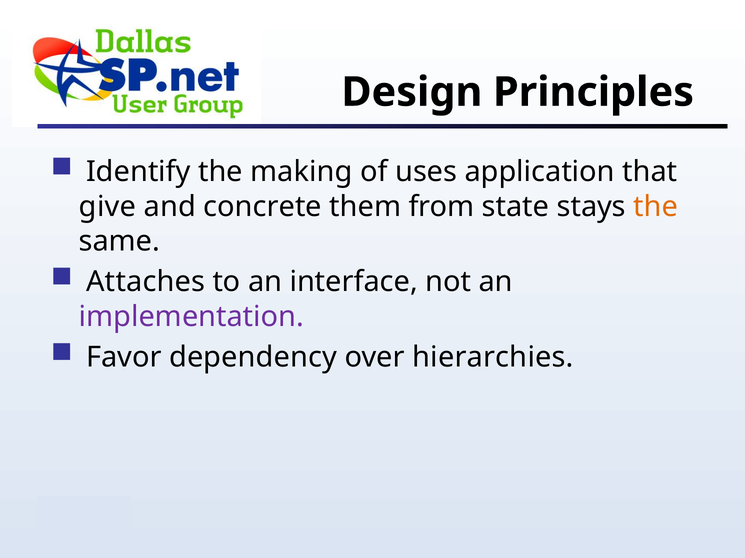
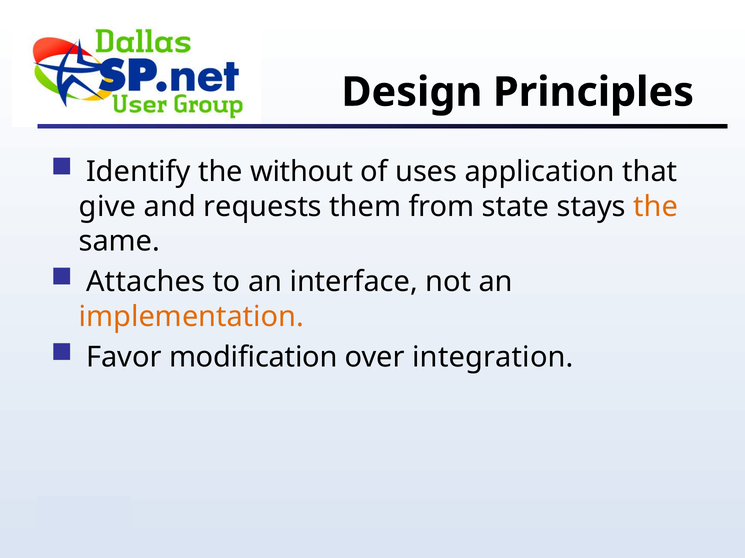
making: making -> without
concrete: concrete -> requests
implementation colour: purple -> orange
dependency: dependency -> modification
hierarchies: hierarchies -> integration
